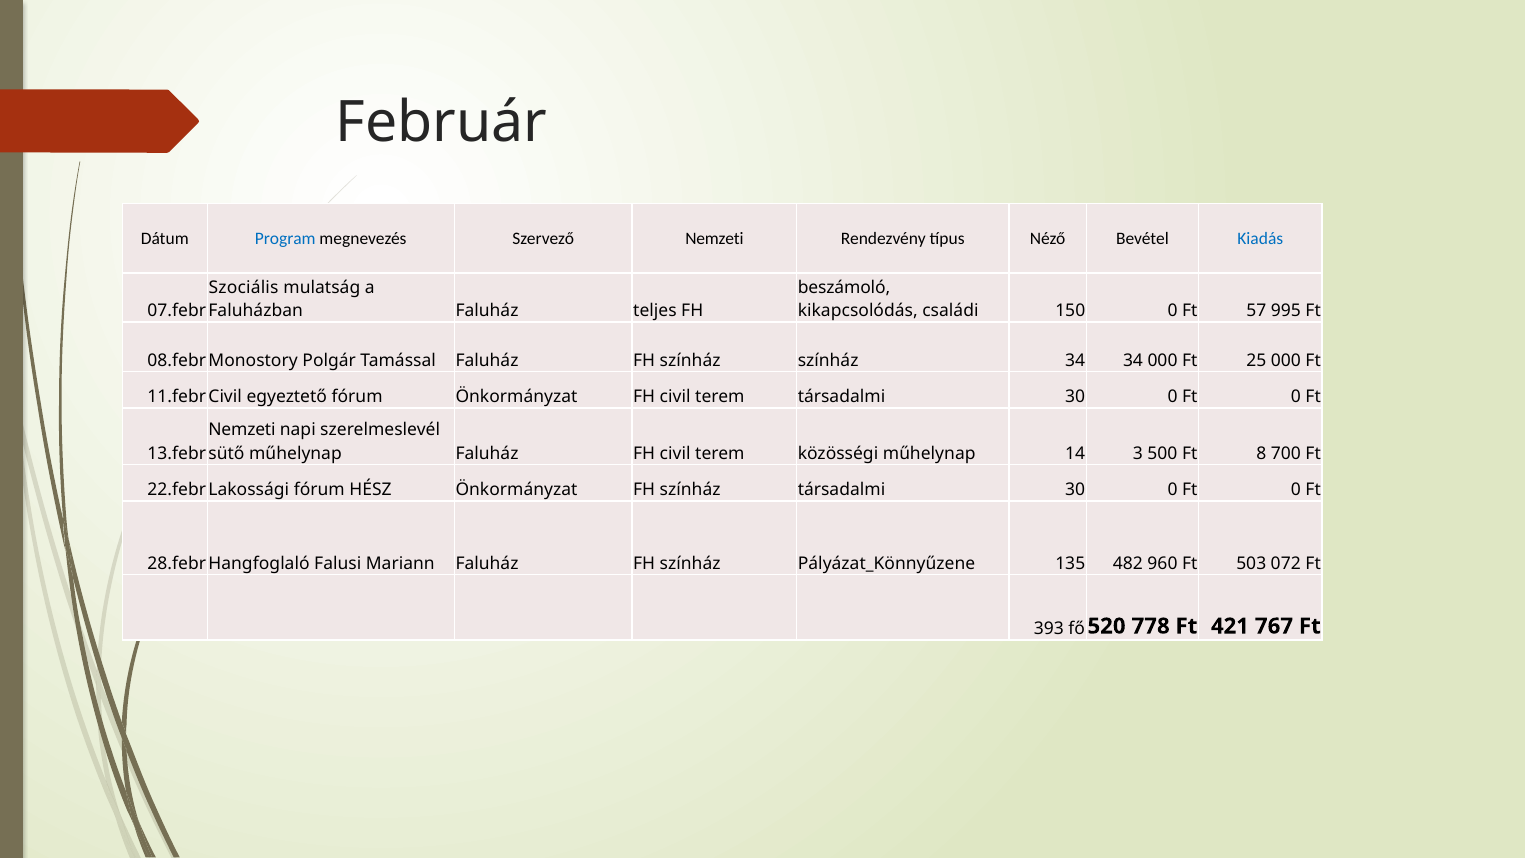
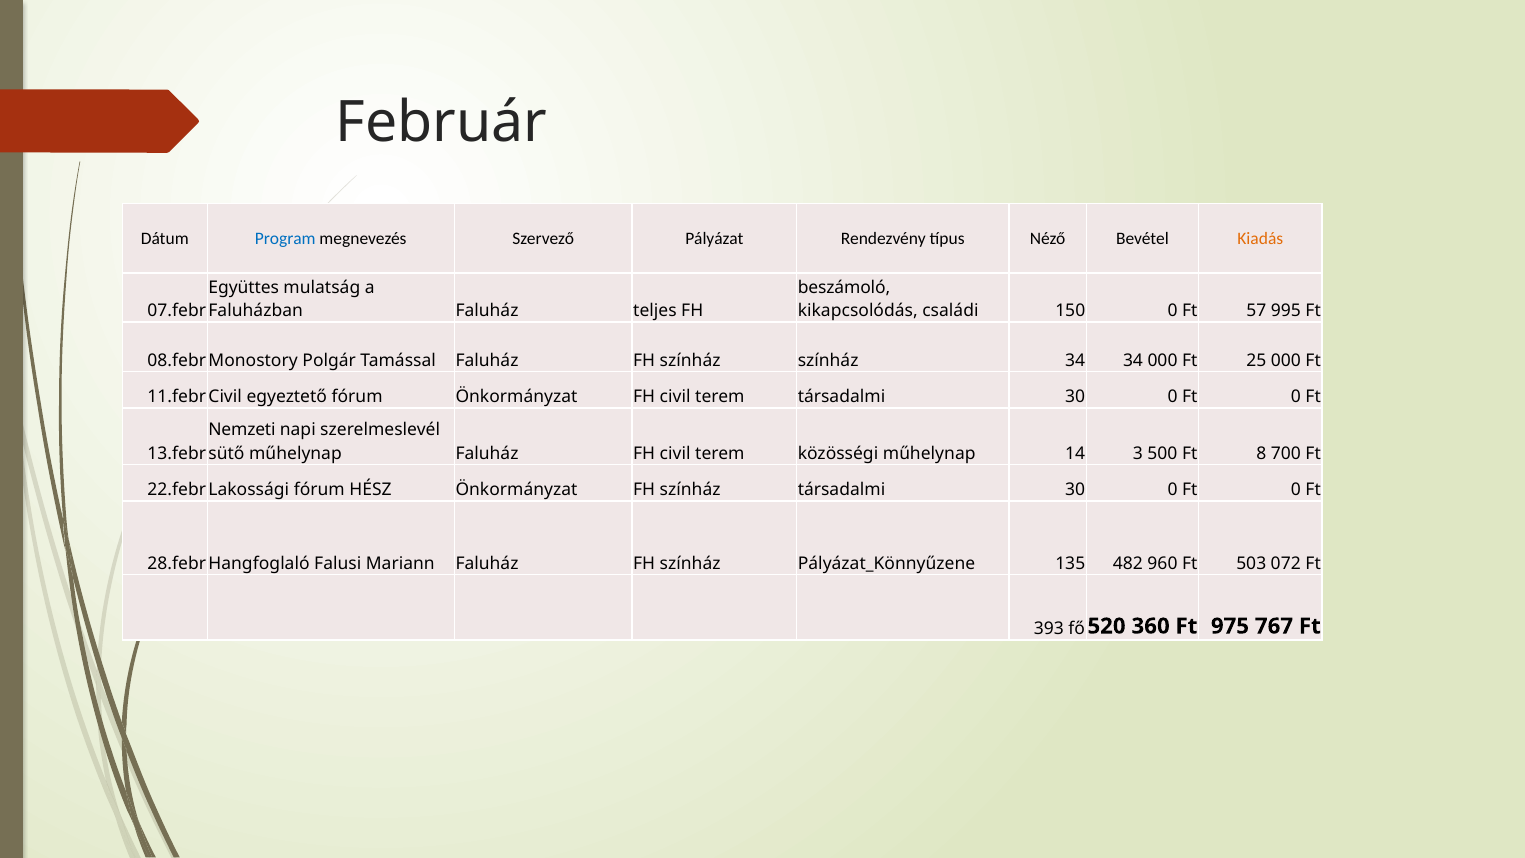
Szervező Nemzeti: Nemzeti -> Pályázat
Kiadás colour: blue -> orange
Szociális: Szociális -> Együttes
778: 778 -> 360
421: 421 -> 975
